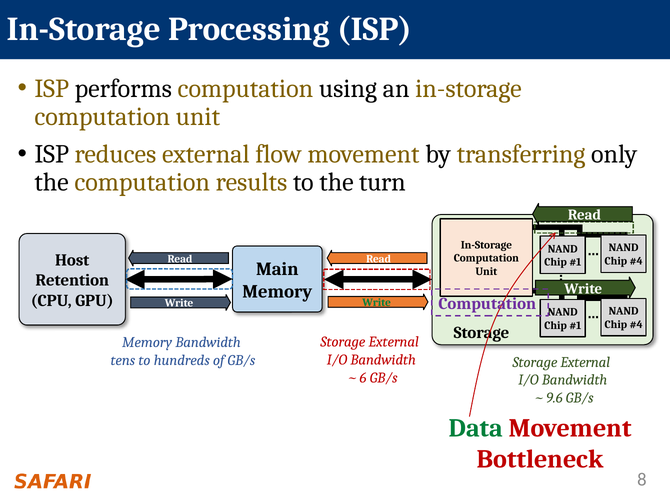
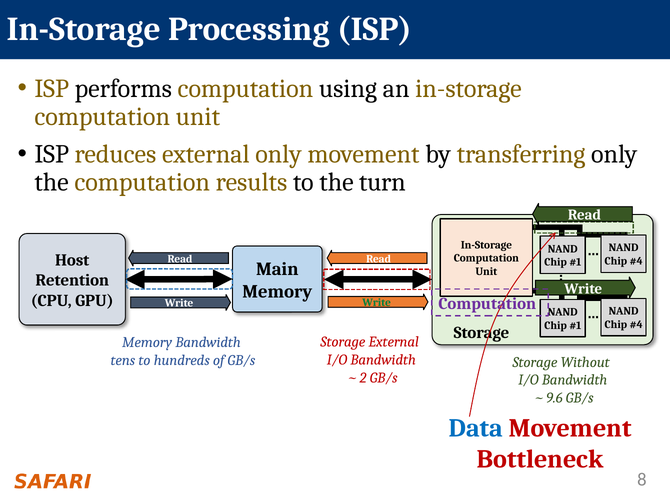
external flow: flow -> only
External at (585, 363): External -> Without
6: 6 -> 2
Data colour: green -> blue
